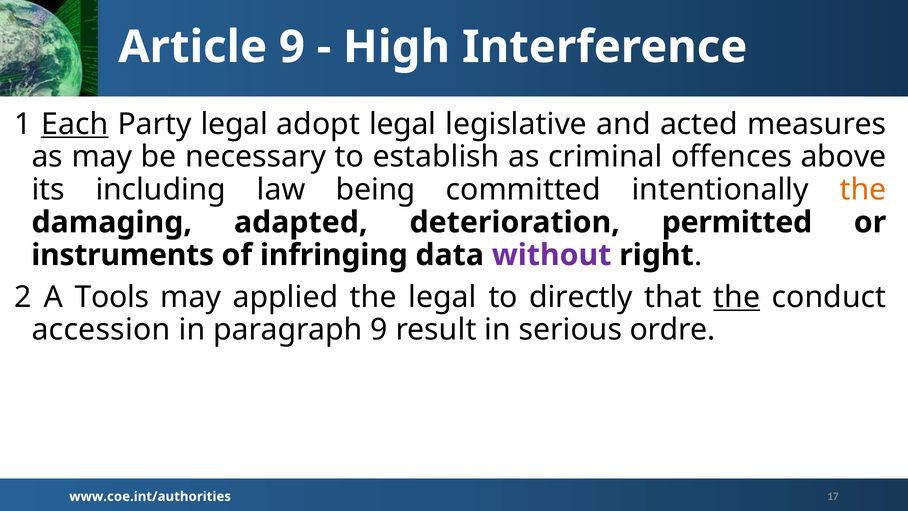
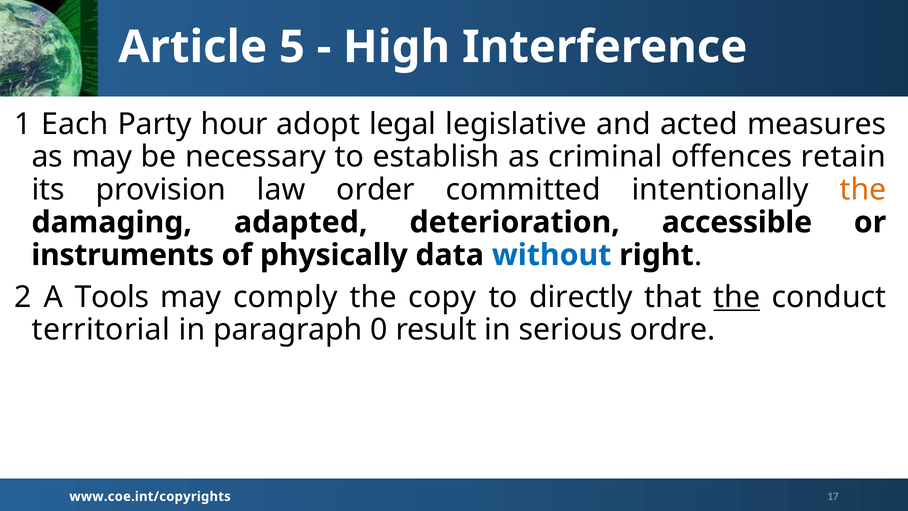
Article 9: 9 -> 5
Each underline: present -> none
Party legal: legal -> hour
above: above -> retain
including: including -> provision
being: being -> order
permitted: permitted -> accessible
infringing: infringing -> physically
without colour: purple -> blue
applied: applied -> comply
the legal: legal -> copy
accession: accession -> territorial
paragraph 9: 9 -> 0
www.coe.int/authorities: www.coe.int/authorities -> www.coe.int/copyrights
